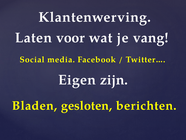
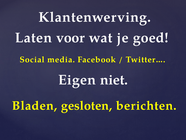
vang: vang -> goed
zijn: zijn -> niet
